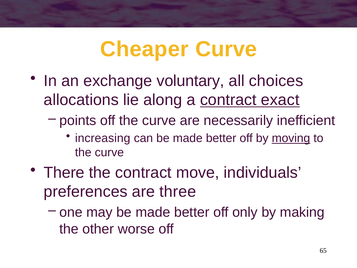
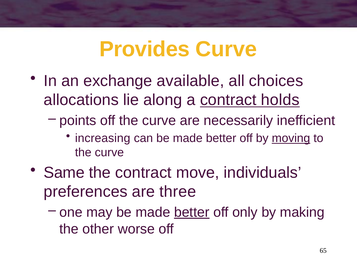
Cheaper: Cheaper -> Provides
voluntary: voluntary -> available
exact: exact -> holds
There: There -> Same
better at (192, 212) underline: none -> present
